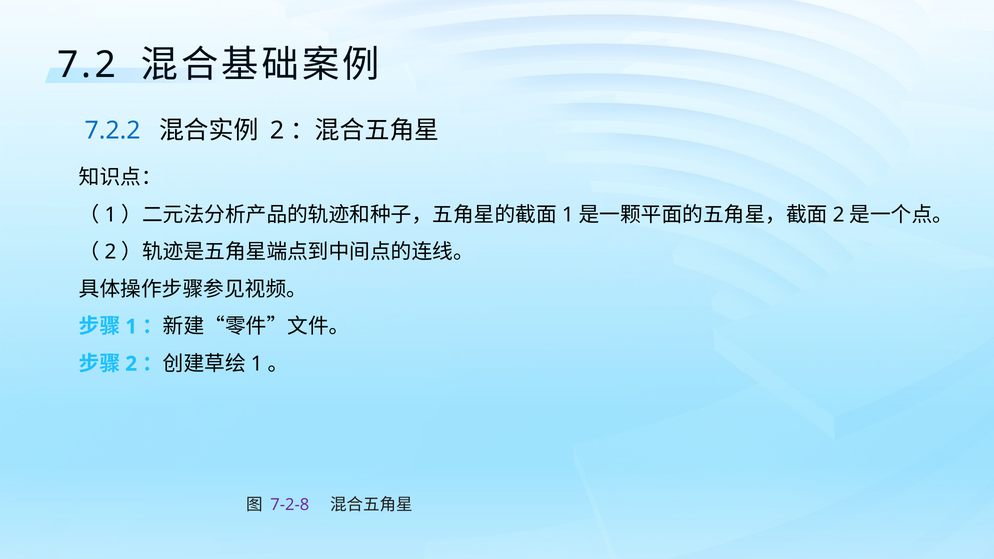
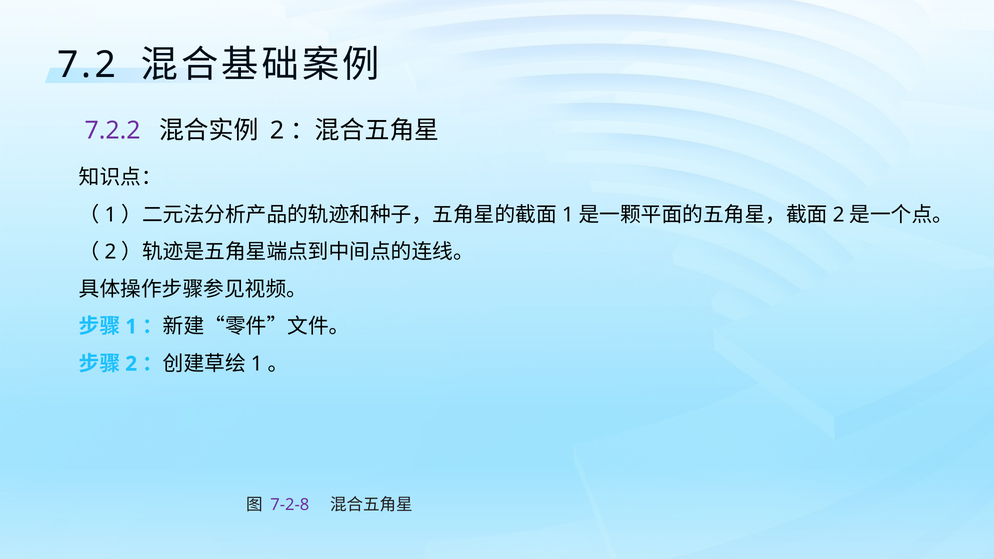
7.2.2 colour: blue -> purple
